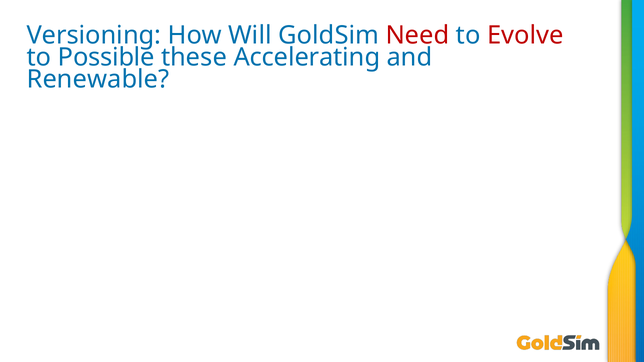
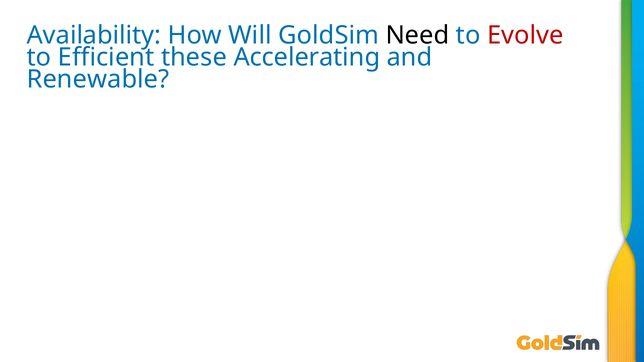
Versioning: Versioning -> Availability
Need colour: red -> black
Possible: Possible -> Efficient
